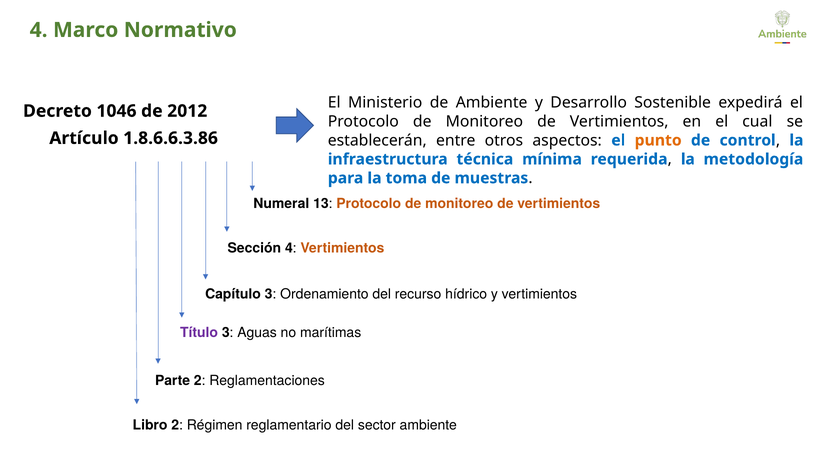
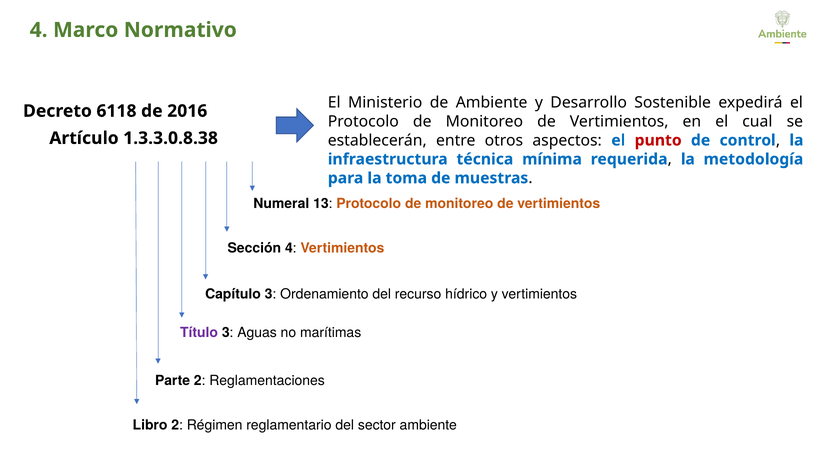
1046: 1046 -> 6118
2012: 2012 -> 2016
1.8.6.6.3.86: 1.8.6.6.3.86 -> 1.3.3.0.8.38
punto colour: orange -> red
